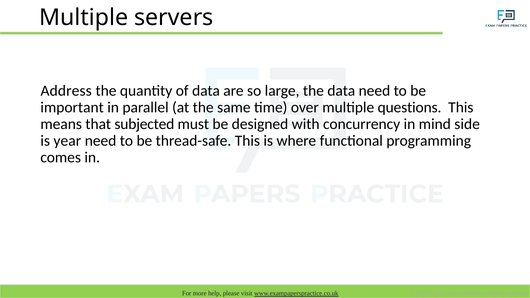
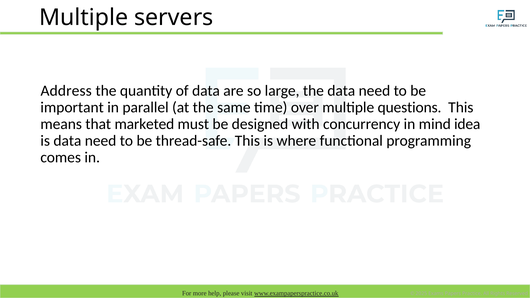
subjected: subjected -> marketed
side: side -> idea
is year: year -> data
